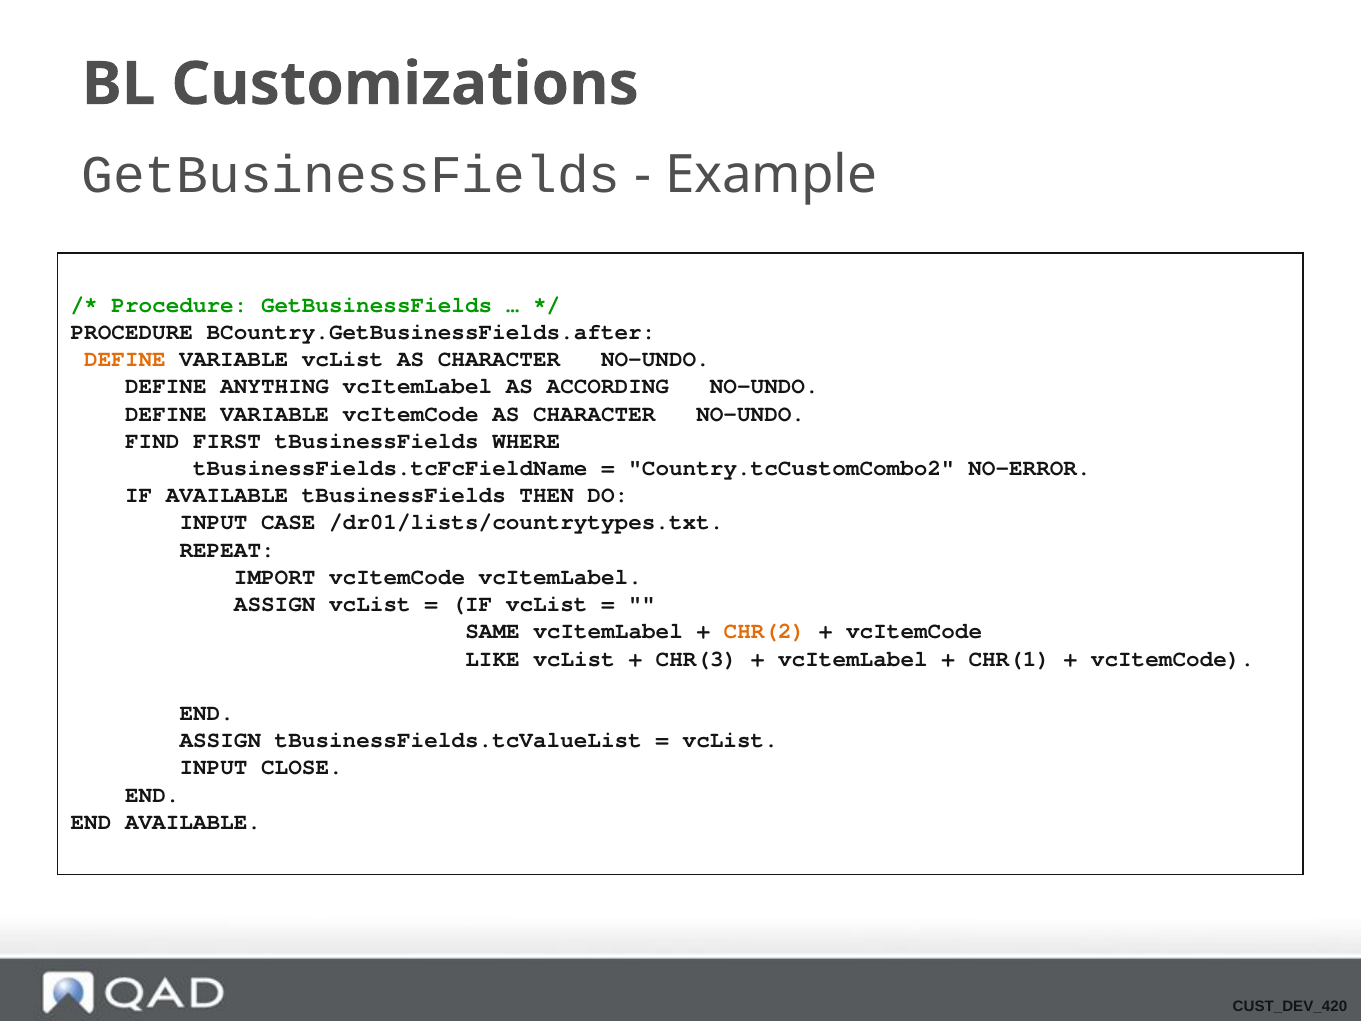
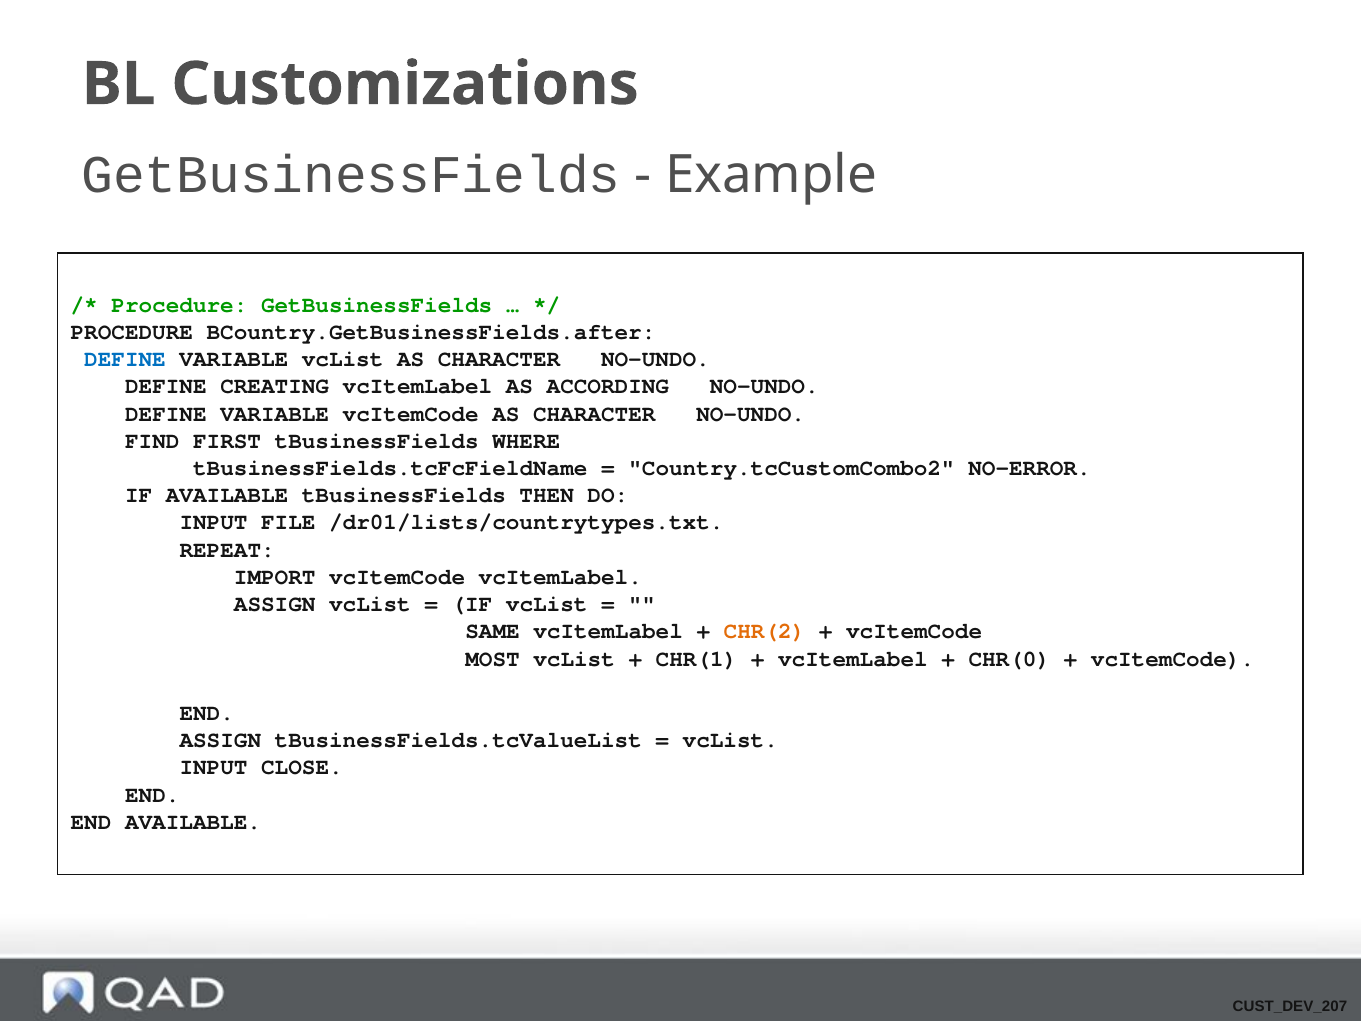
DEFINE at (125, 359) colour: orange -> blue
ANYTHING: ANYTHING -> CREATING
CASE: CASE -> FILE
LIKE: LIKE -> MOST
CHR(3: CHR(3 -> CHR(1
CHR(1: CHR(1 -> CHR(0
CUST_DEV_420: CUST_DEV_420 -> CUST_DEV_207
